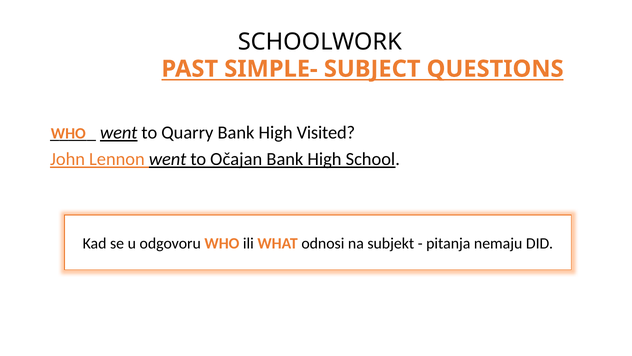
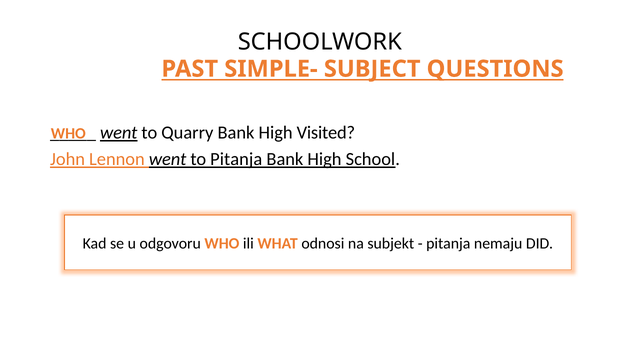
to Očajan: Očajan -> Pitanja
